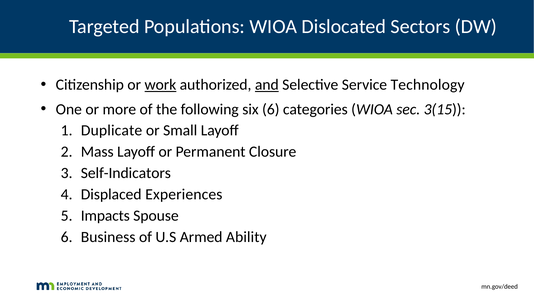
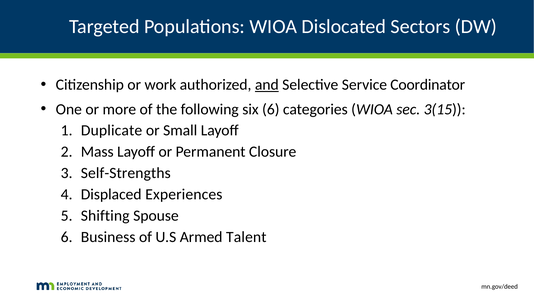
work underline: present -> none
Technology: Technology -> Coordinator
Self-Indicators: Self-Indicators -> Self-Strengths
Impacts: Impacts -> Shifting
Ability: Ability -> Talent
